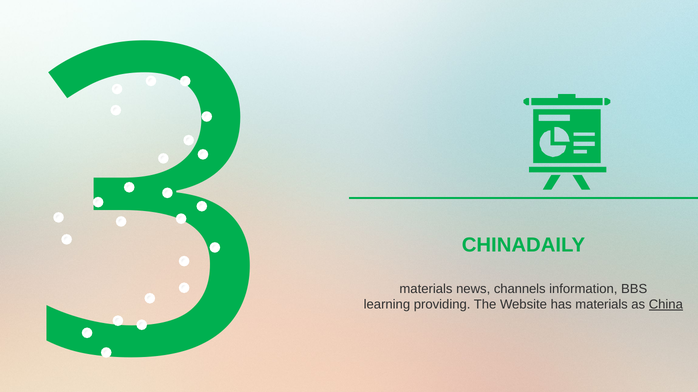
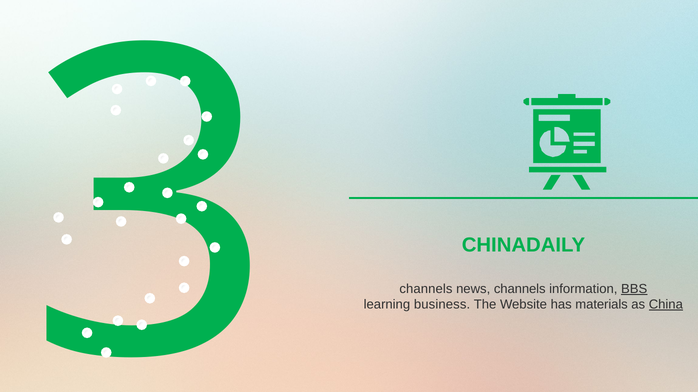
materials at (426, 289): materials -> channels
BBS underline: none -> present
providing: providing -> business
